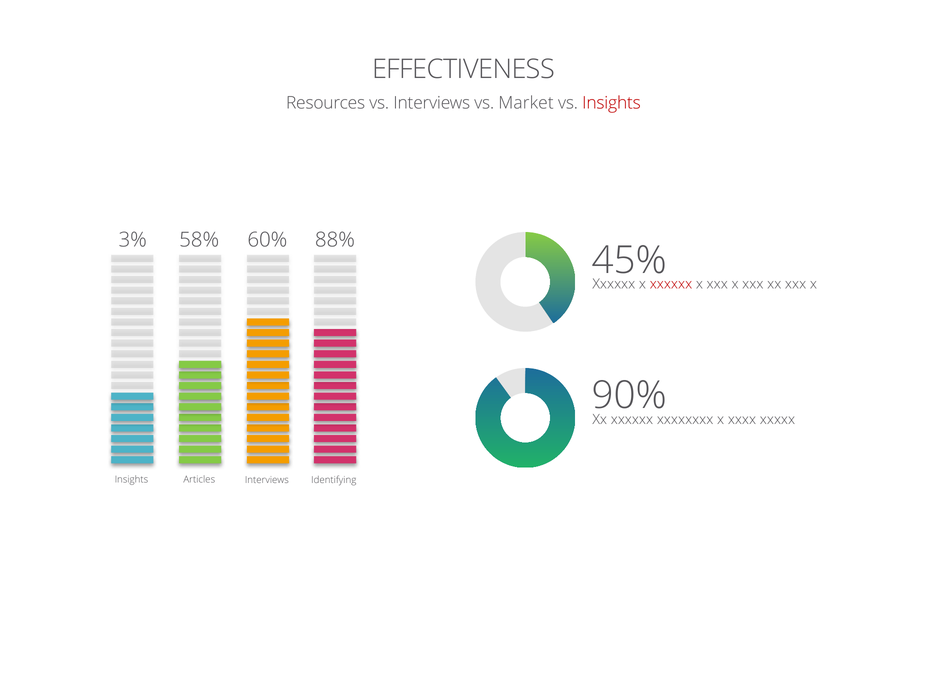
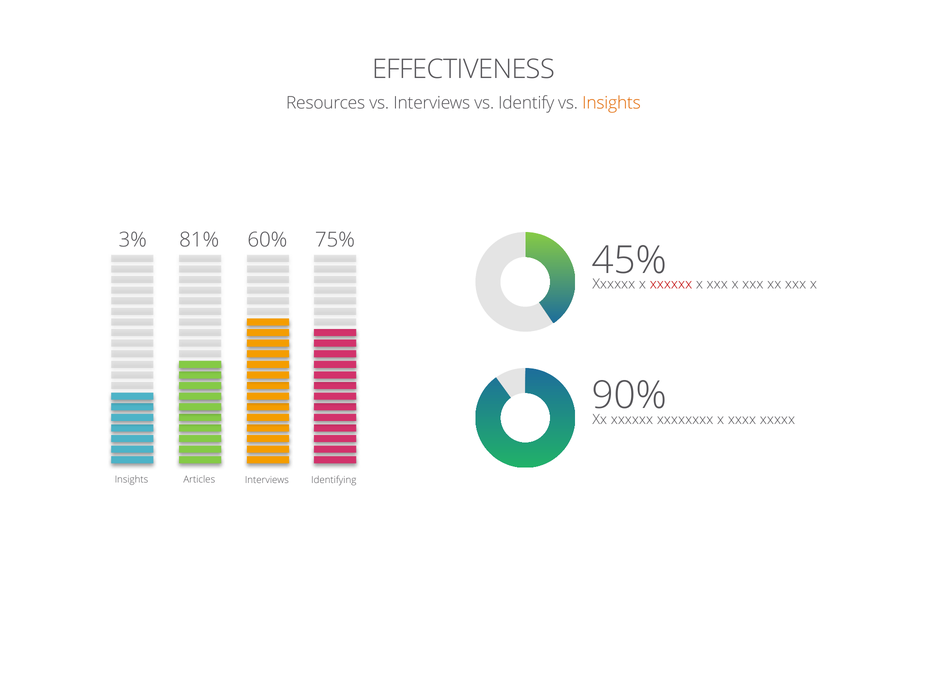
Market: Market -> Identify
Insights at (611, 103) colour: red -> orange
58%: 58% -> 81%
88%: 88% -> 75%
